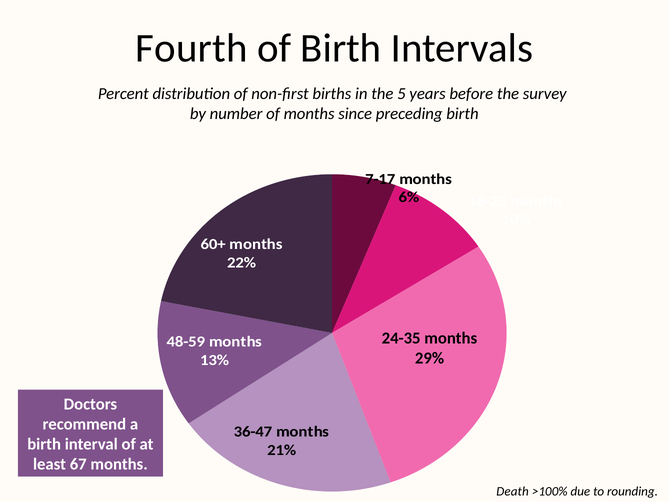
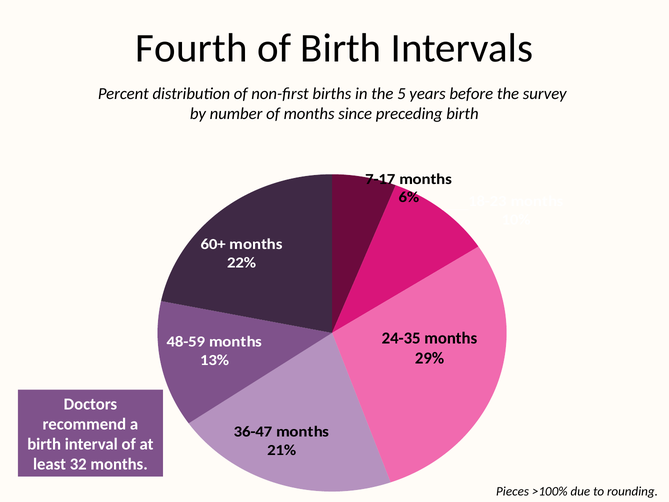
67: 67 -> 32
Death: Death -> Pieces
